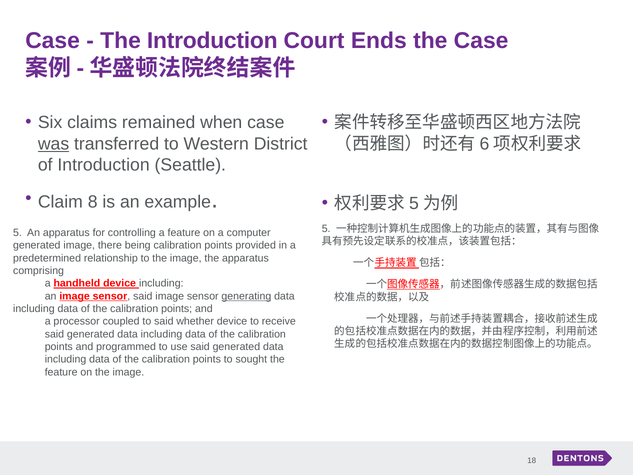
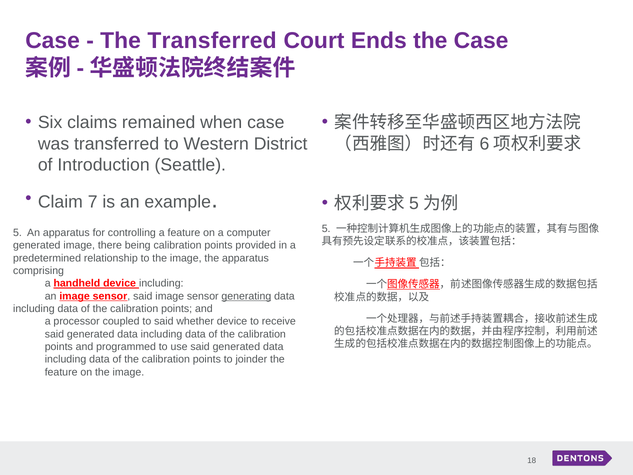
The Introduction: Introduction -> Transferred
was underline: present -> none
8: 8 -> 7
sought: sought -> joinder
